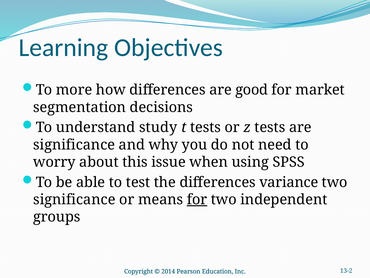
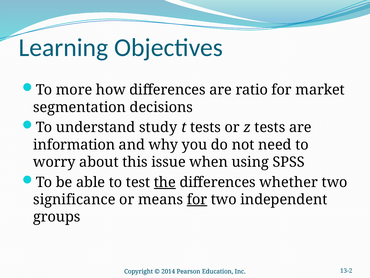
good: good -> ratio
significance at (74, 144): significance -> information
the underline: none -> present
variance: variance -> whether
